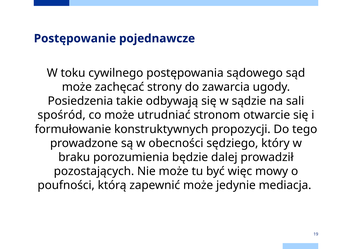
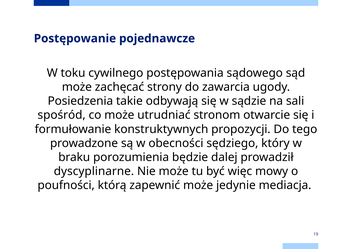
pozostających: pozostających -> dyscyplinarne
